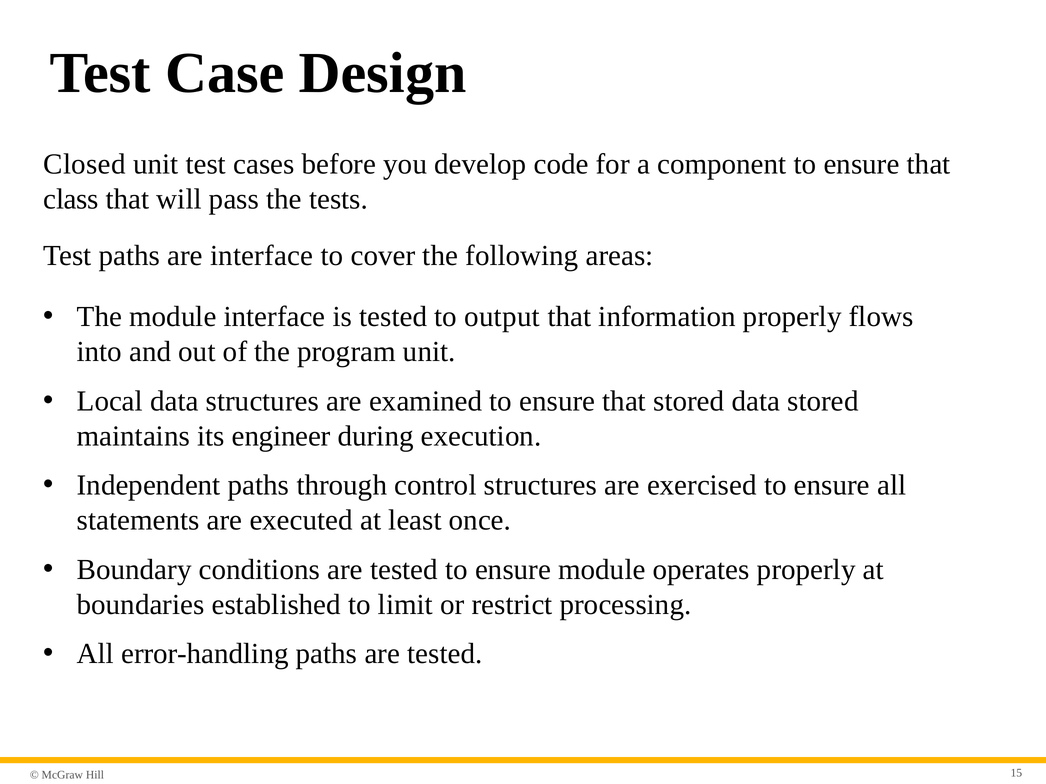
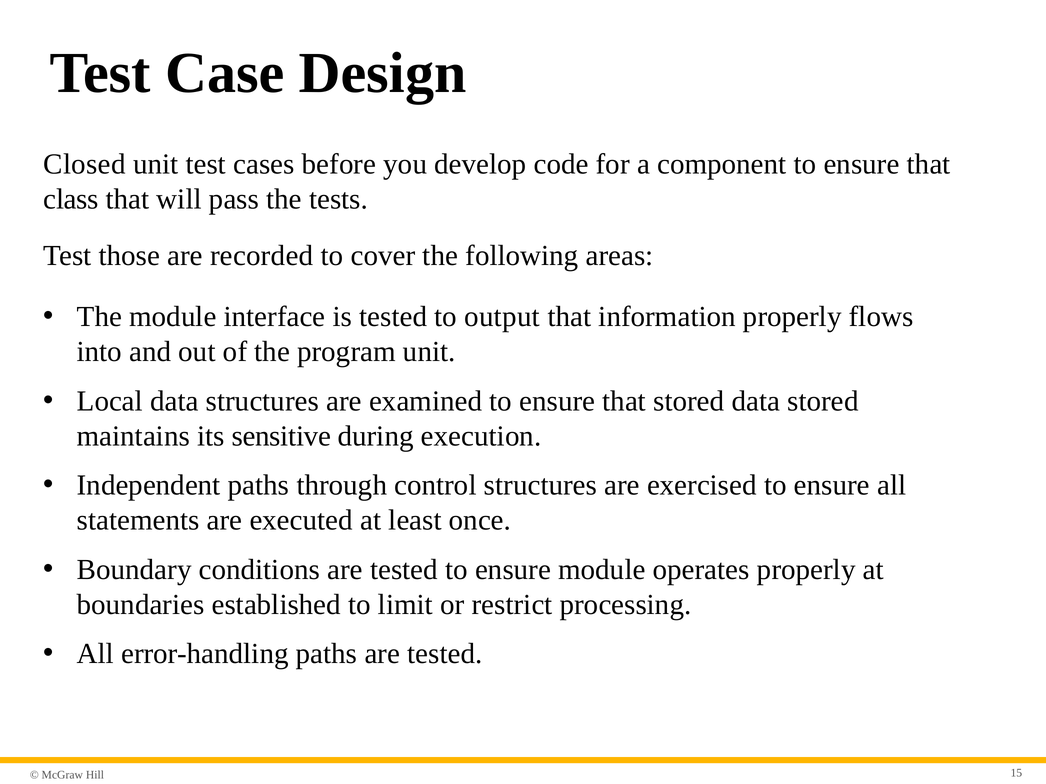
Test paths: paths -> those
are interface: interface -> recorded
engineer: engineer -> sensitive
